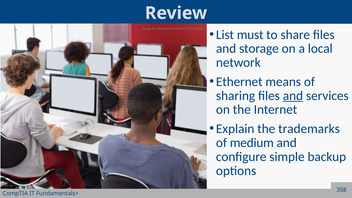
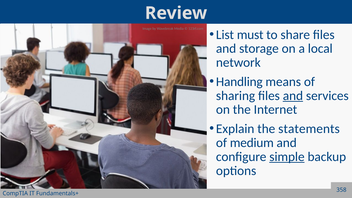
Ethernet: Ethernet -> Handling
trademarks: trademarks -> statements
simple underline: none -> present
